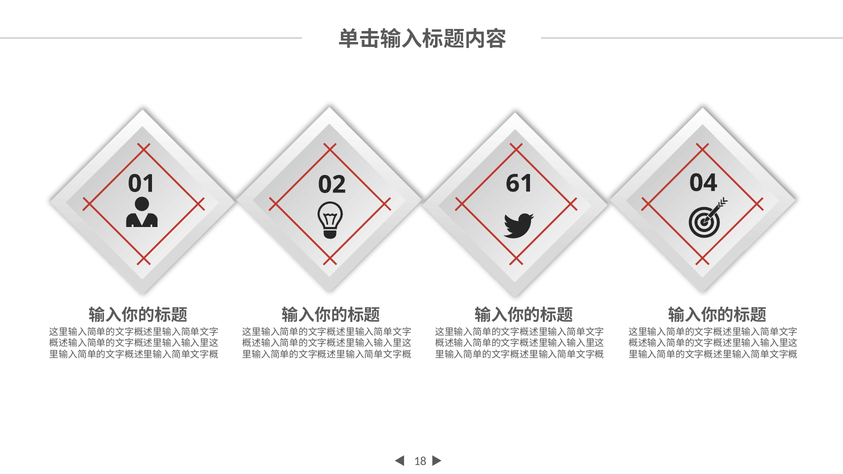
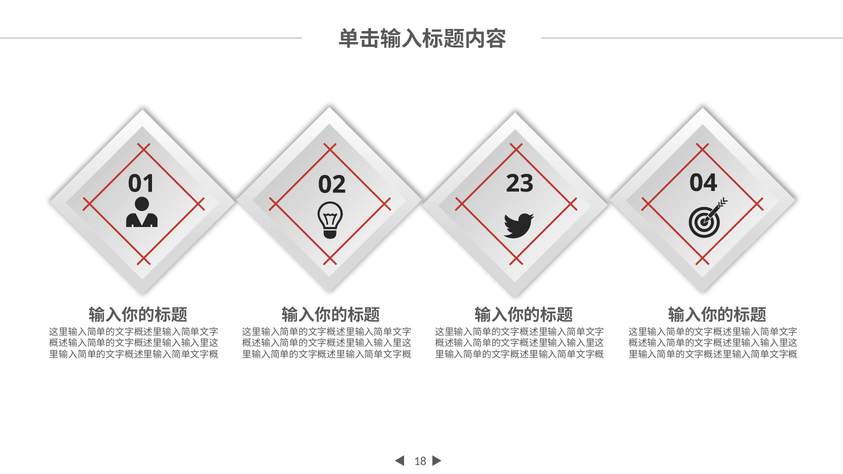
61: 61 -> 23
